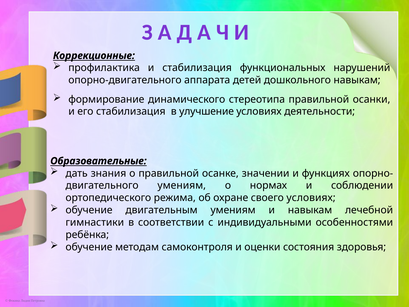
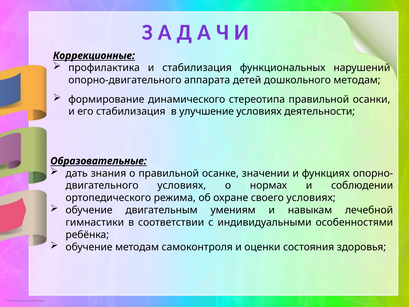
дошкольного навыкам: навыкам -> методам
умениям at (182, 185): умениям -> условиях
